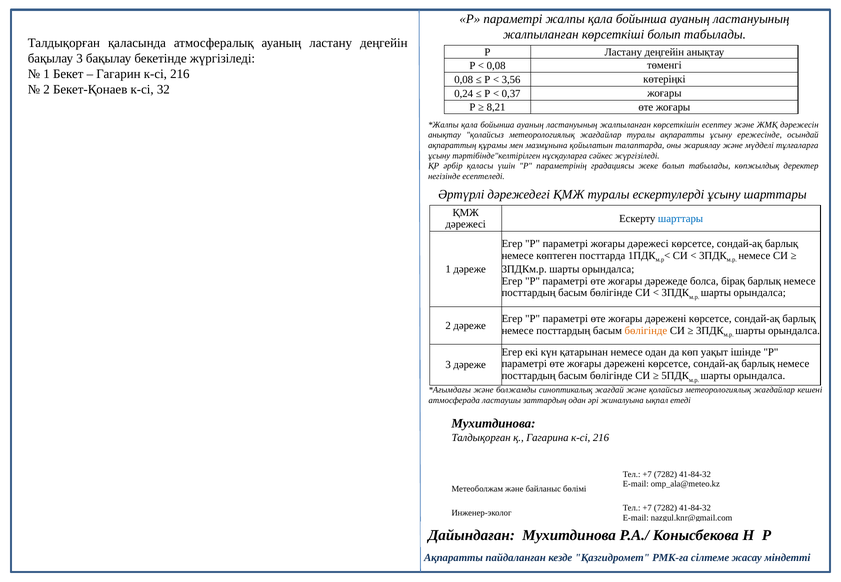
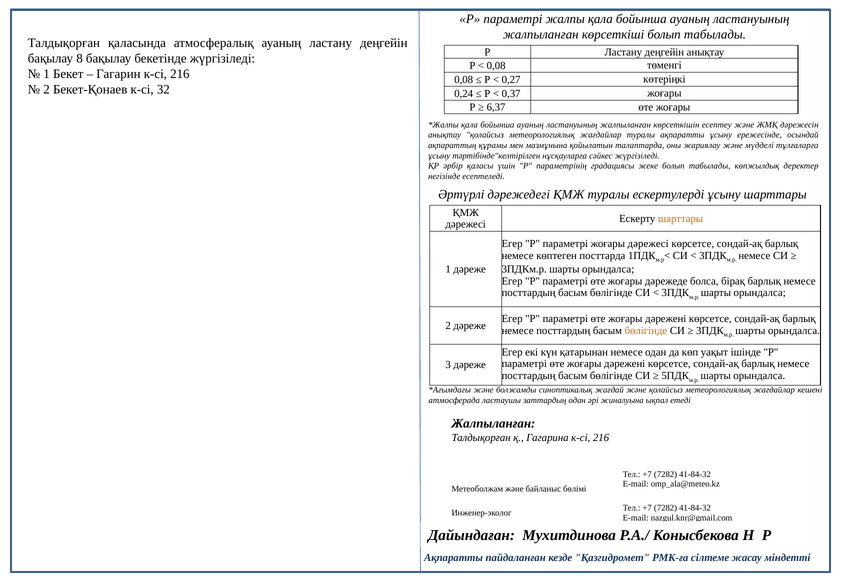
бақылау 3: 3 -> 8
3,56: 3,56 -> 0,27
8,21: 8,21 -> 6,37
шарттары at (681, 219) colour: blue -> orange
Мухитдинова at (493, 424): Мухитдинова -> Жалпыланған
